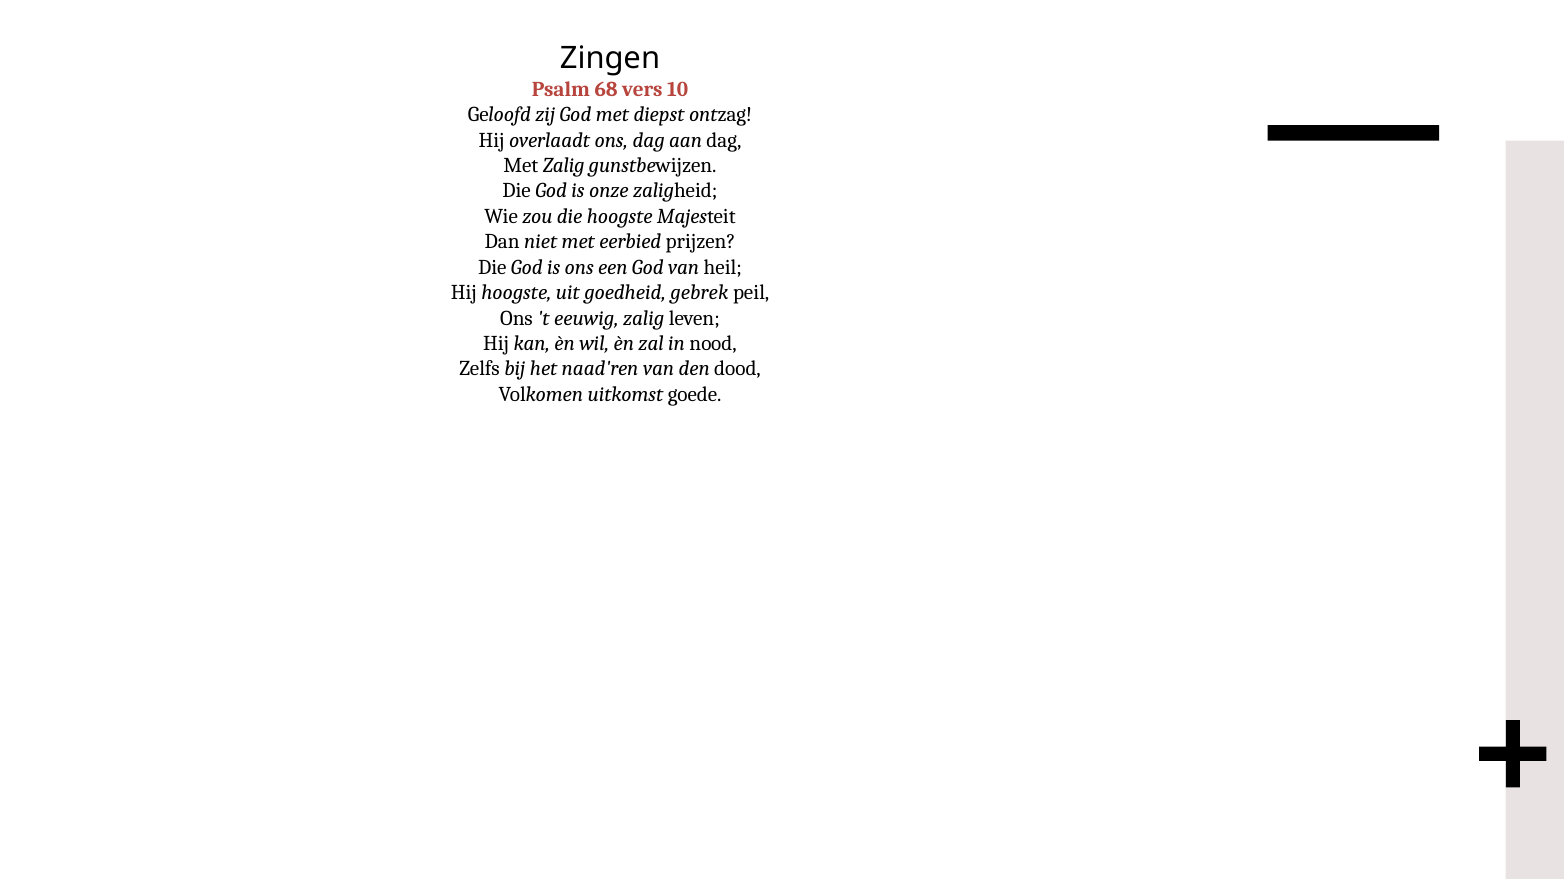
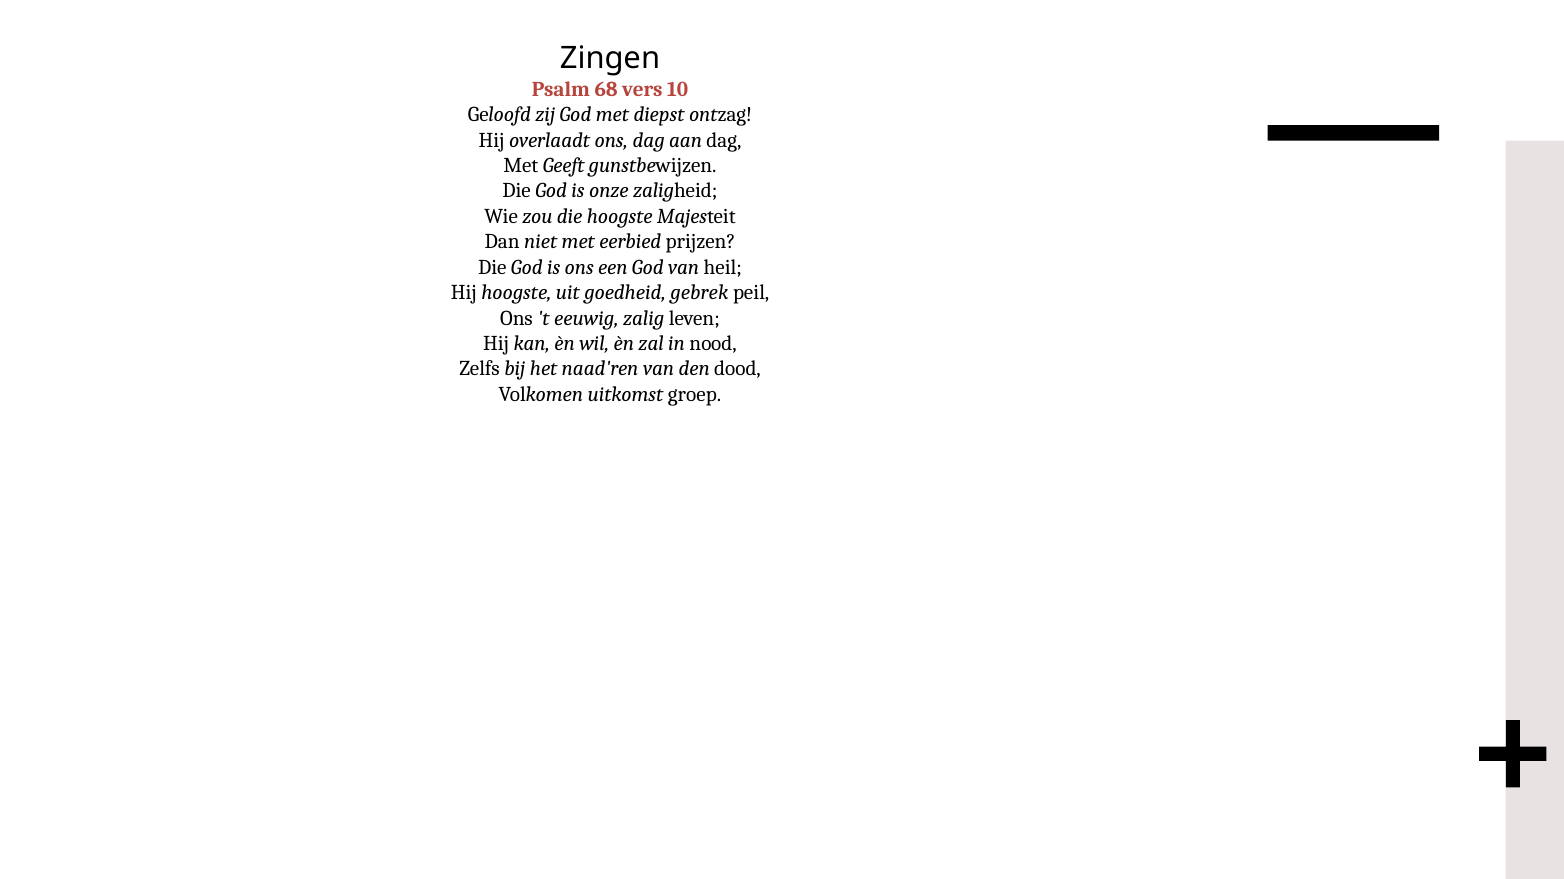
Met Zalig: Zalig -> Geeft
goede: goede -> groep
